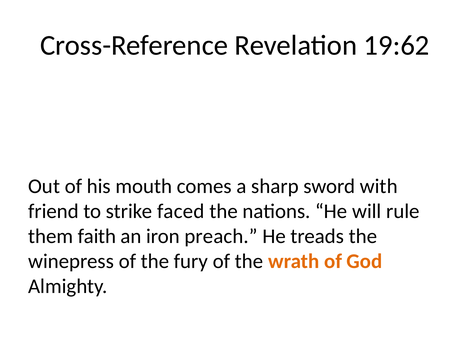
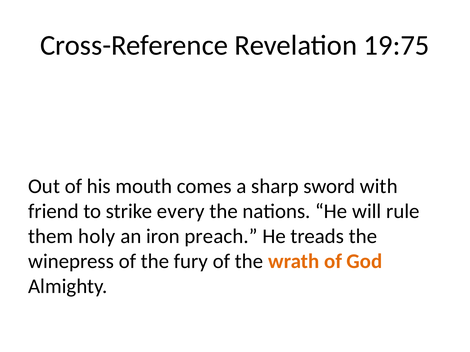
19:62: 19:62 -> 19:75
faced: faced -> every
faith: faith -> holy
